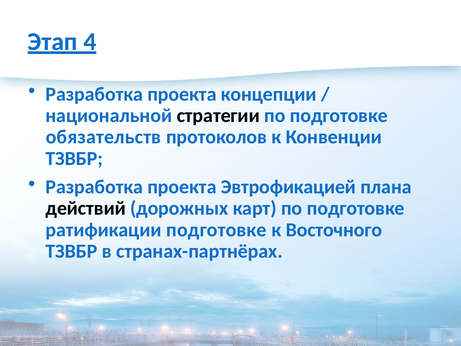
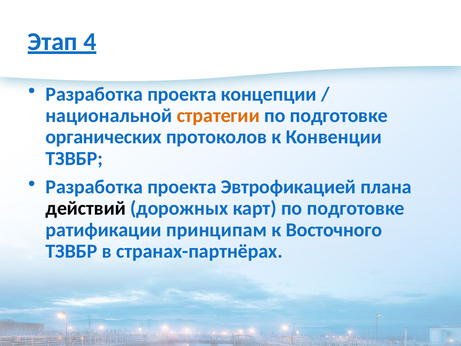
стратегии colour: black -> orange
обязательств: обязательств -> органических
ратификации подготовке: подготовке -> принципам
